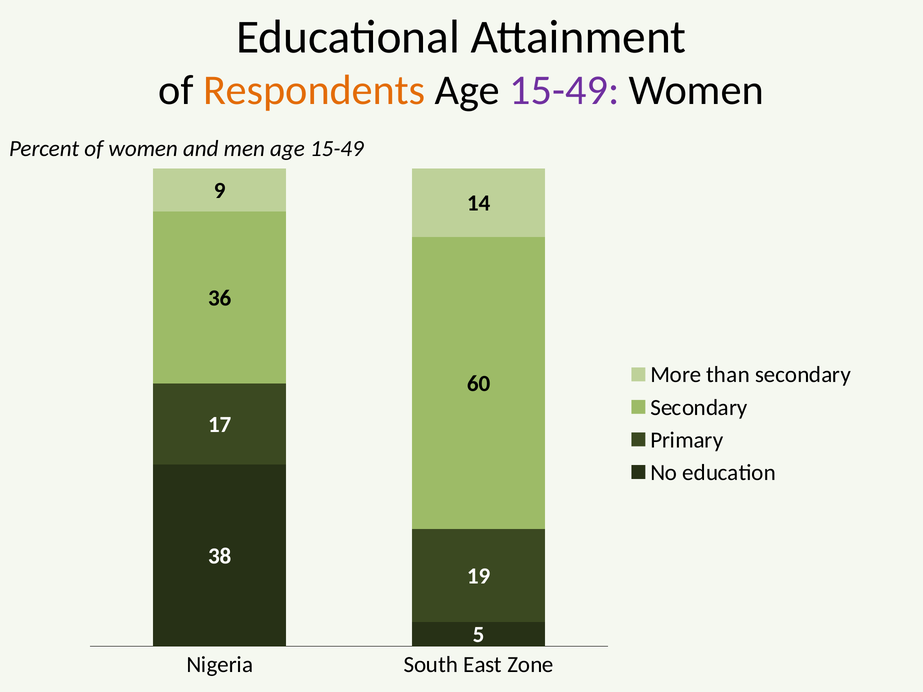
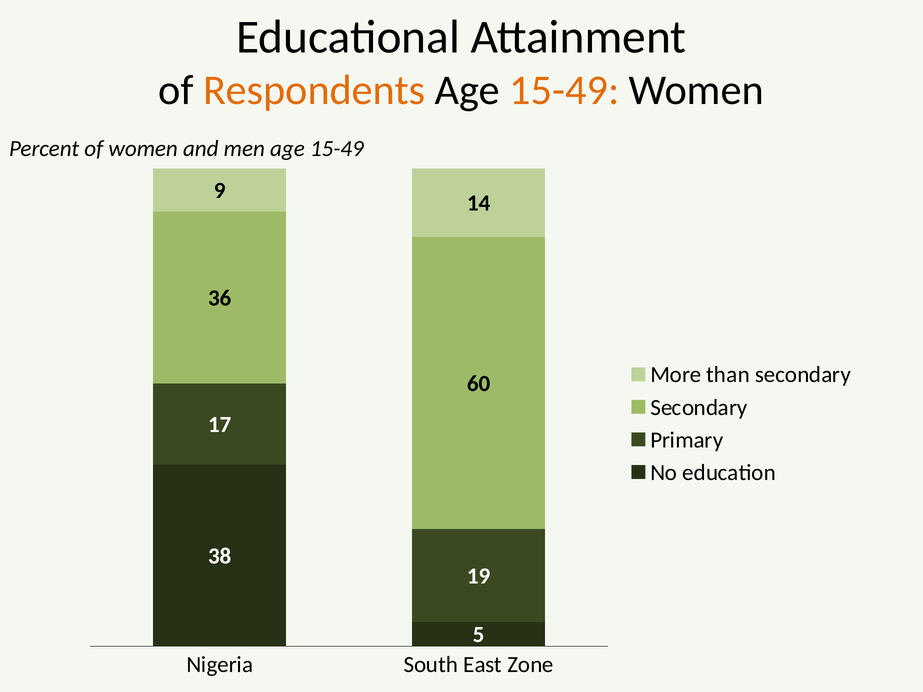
15-49 at (564, 90) colour: purple -> orange
